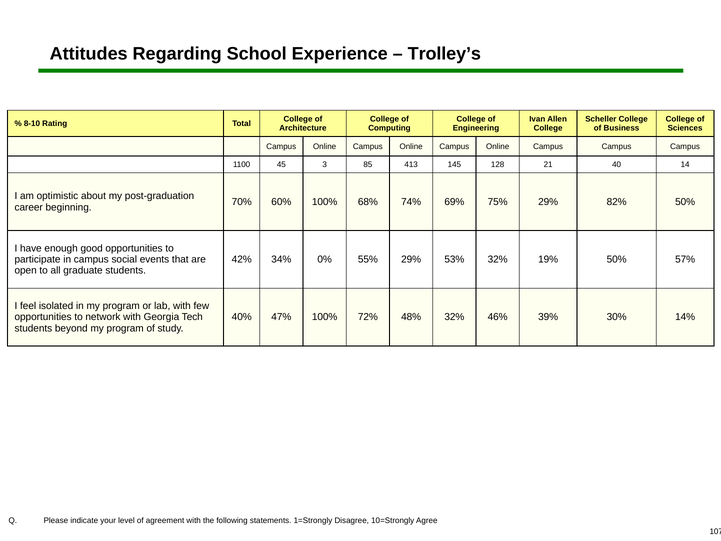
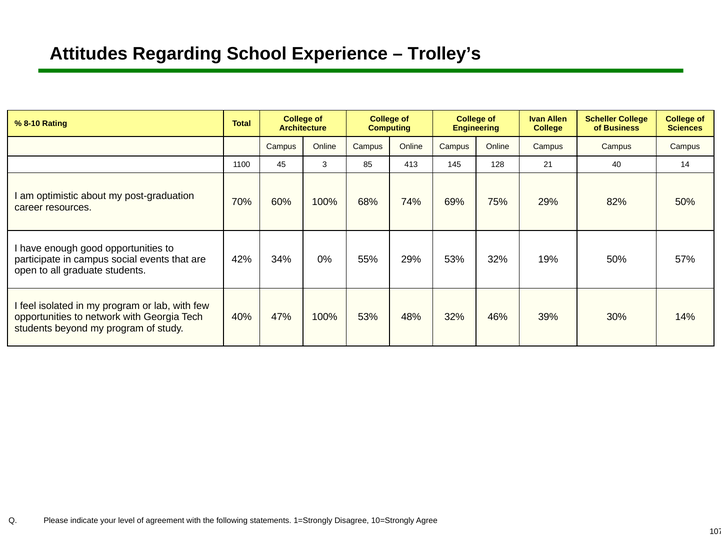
beginning: beginning -> resources
100% 72%: 72% -> 53%
